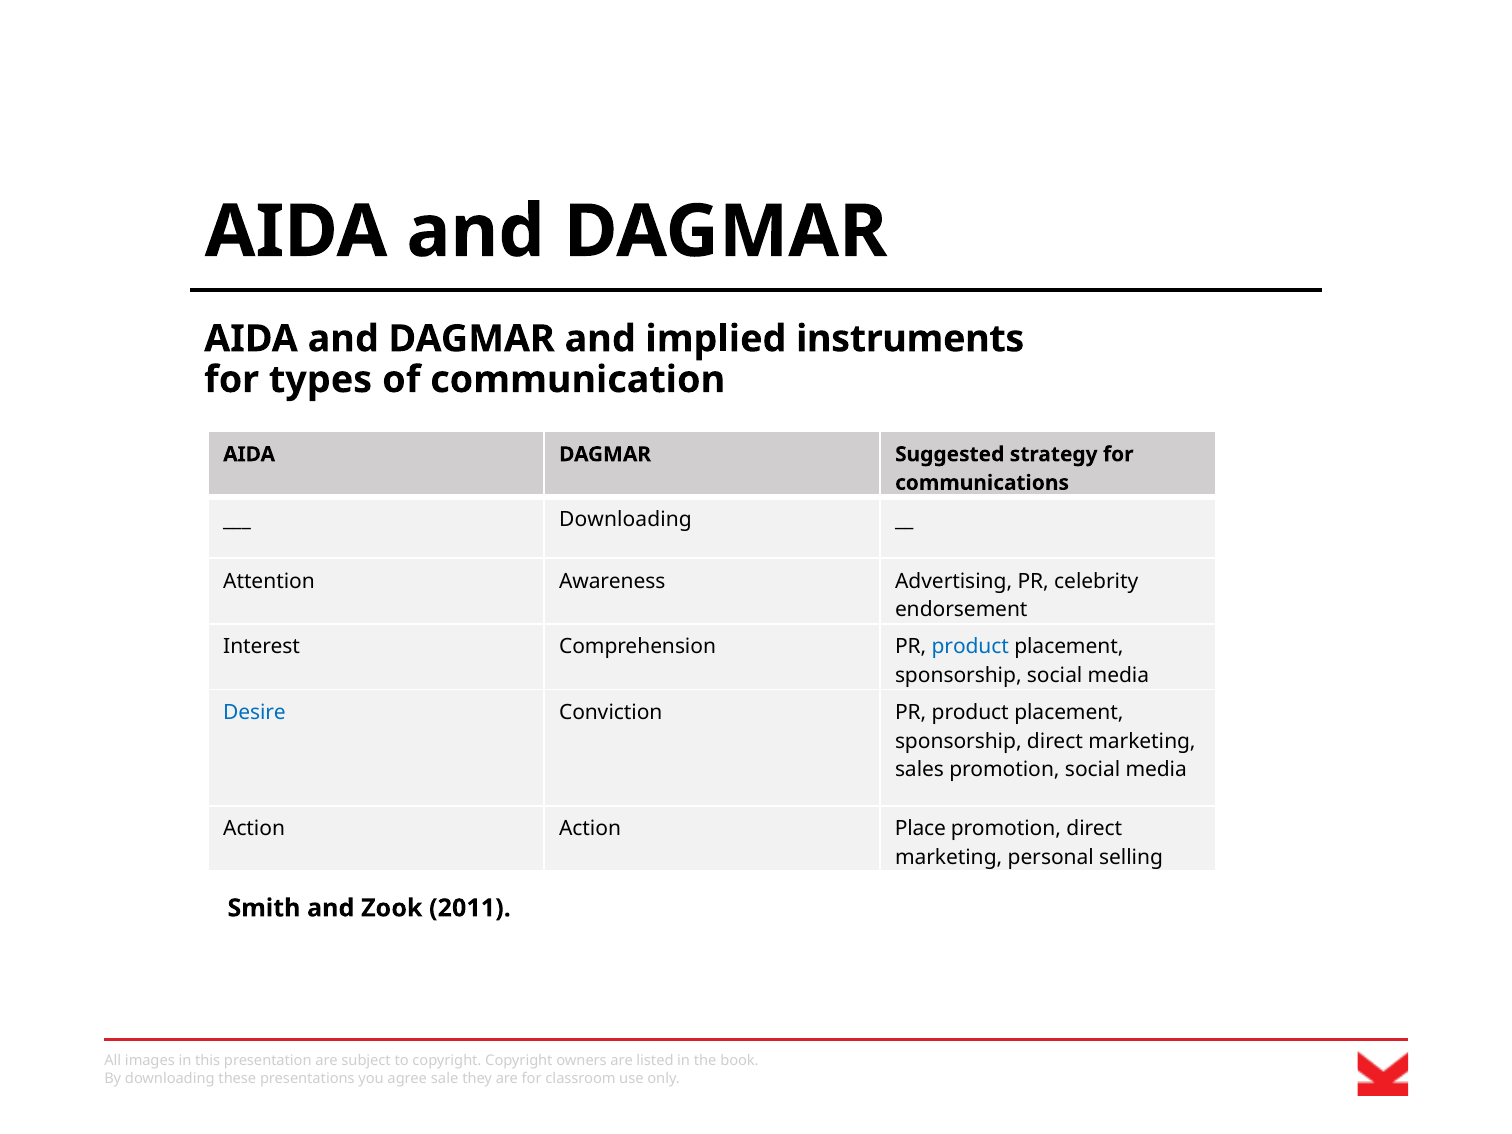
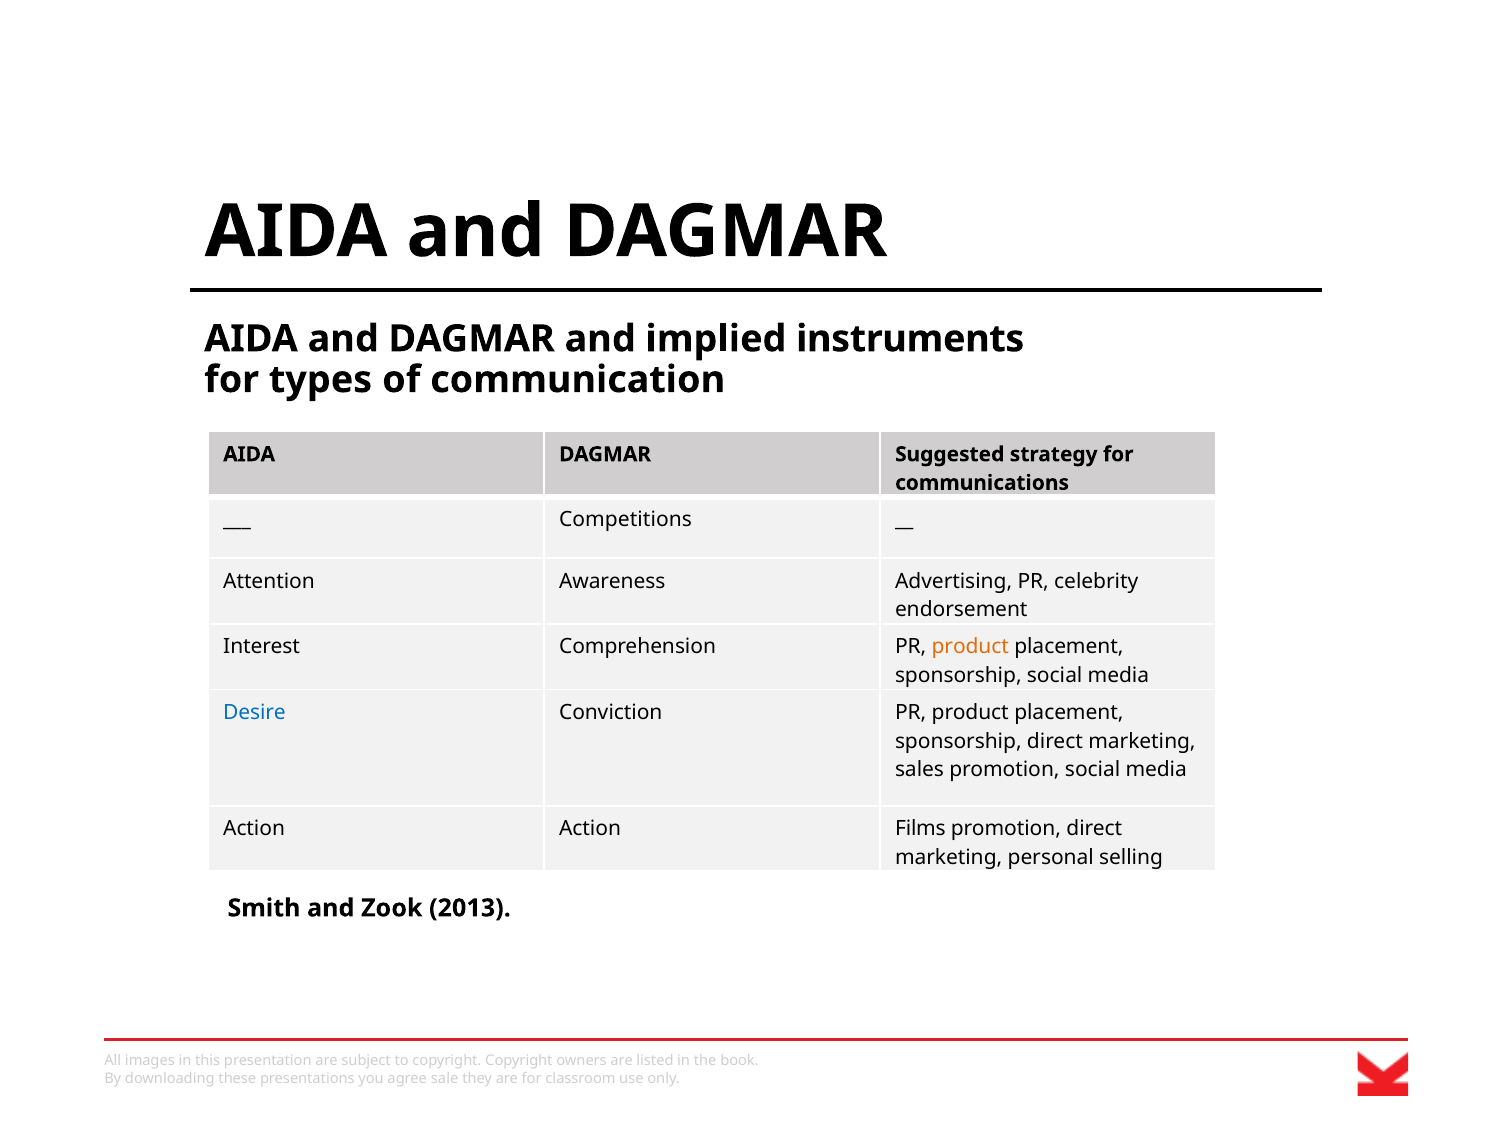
Downloading at (625, 520): Downloading -> Competitions
product at (970, 647) colour: blue -> orange
Place: Place -> Films
2011: 2011 -> 2013
